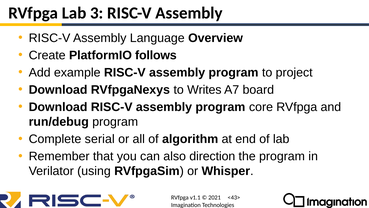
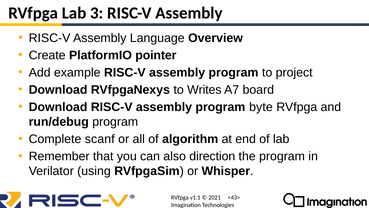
follows: follows -> pointer
core: core -> byte
serial: serial -> scanf
